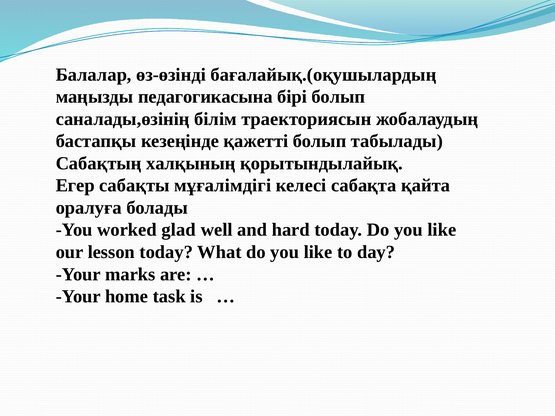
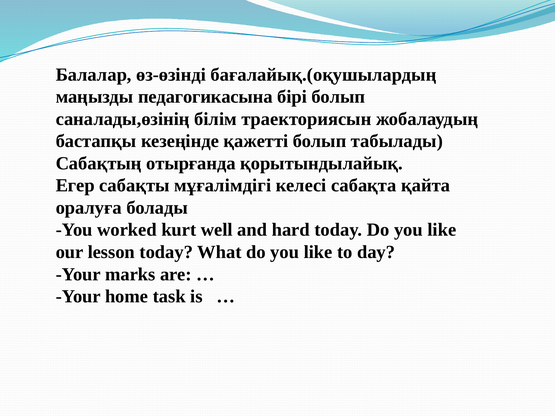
халқының: халқының -> отырғанда
glad: glad -> kurt
